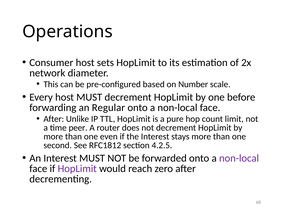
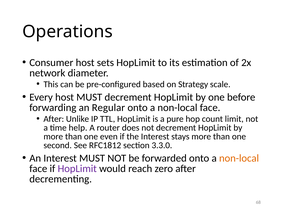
Number: Number -> Strategy
peer: peer -> help
4.2.5: 4.2.5 -> 3.3.0
non-local at (239, 158) colour: purple -> orange
